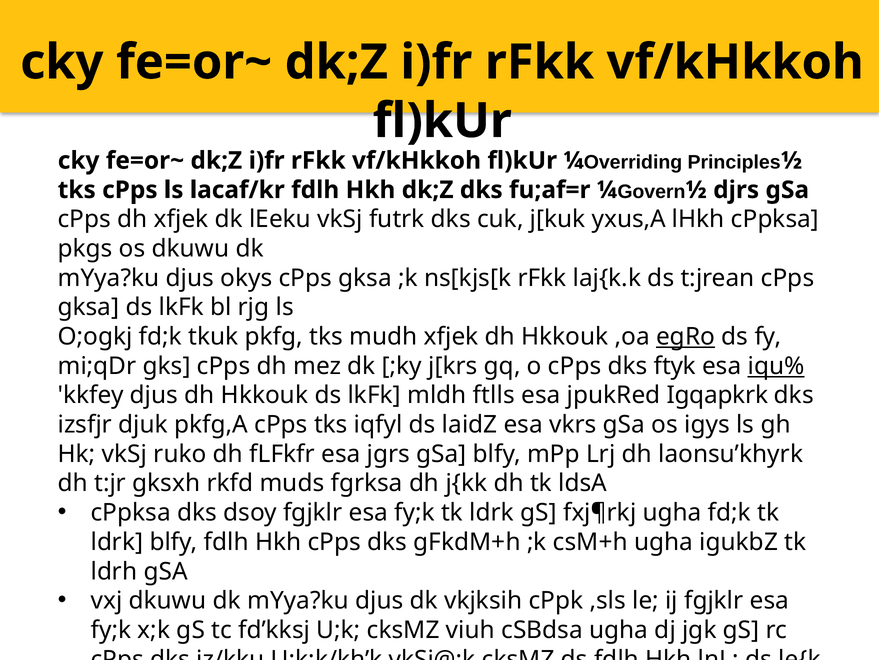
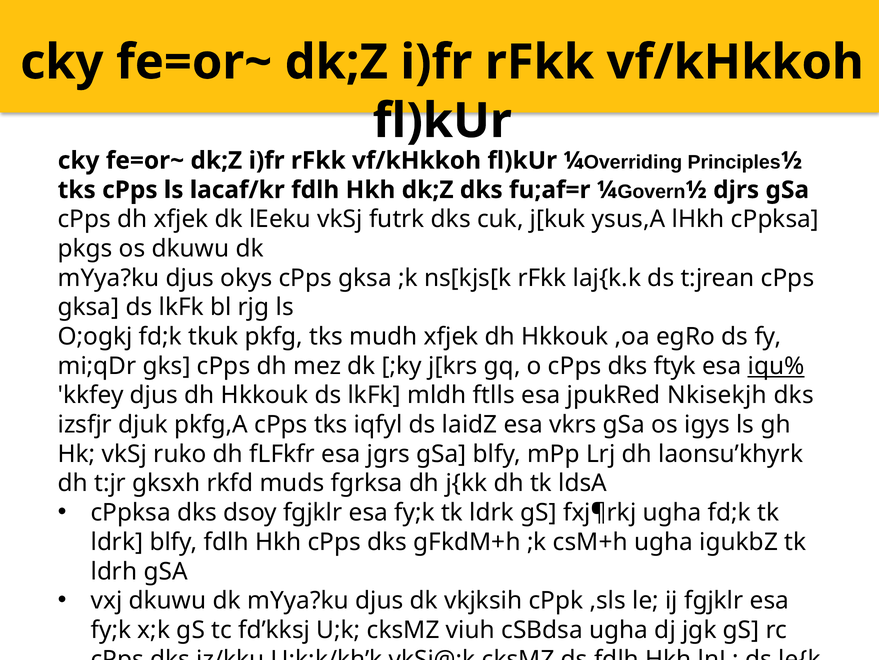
yxus,A: yxus,A -> ysus,A
egRo underline: present -> none
Igqapkrk: Igqapkrk -> Nkisekjh
